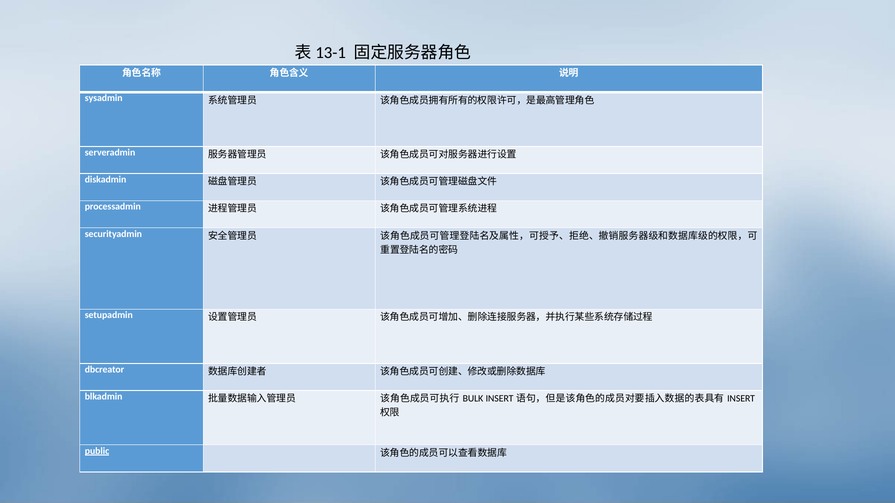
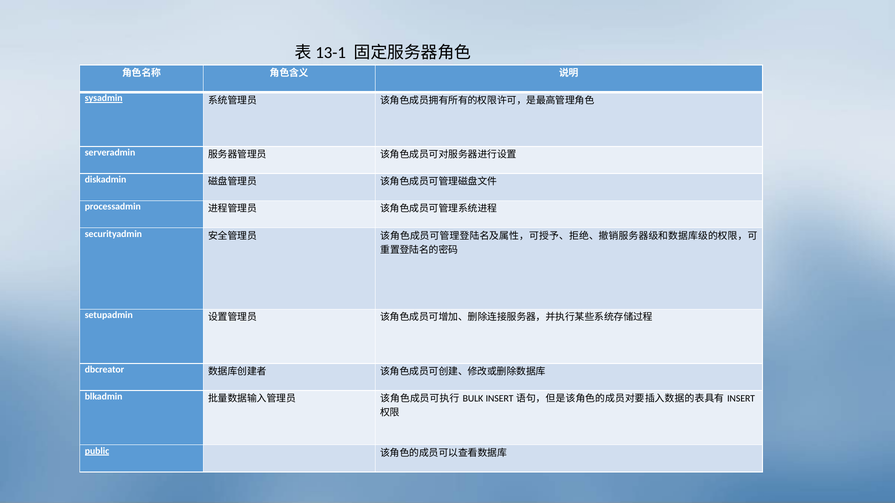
sysadmin underline: none -> present
